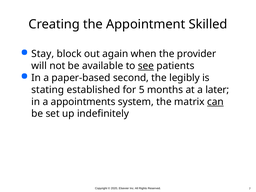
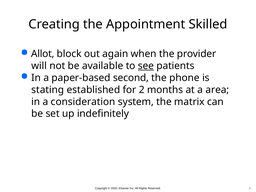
Stay: Stay -> Allot
legibly: legibly -> phone
5: 5 -> 2
later: later -> area
appointments: appointments -> consideration
can underline: present -> none
